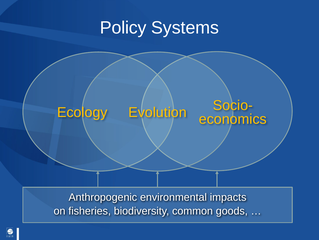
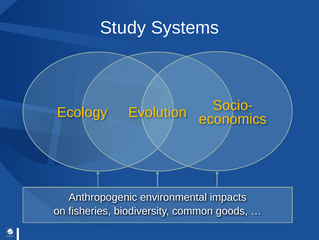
Policy: Policy -> Study
